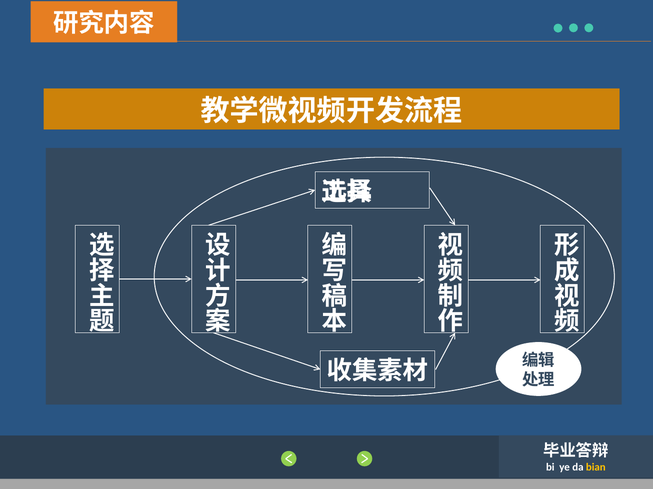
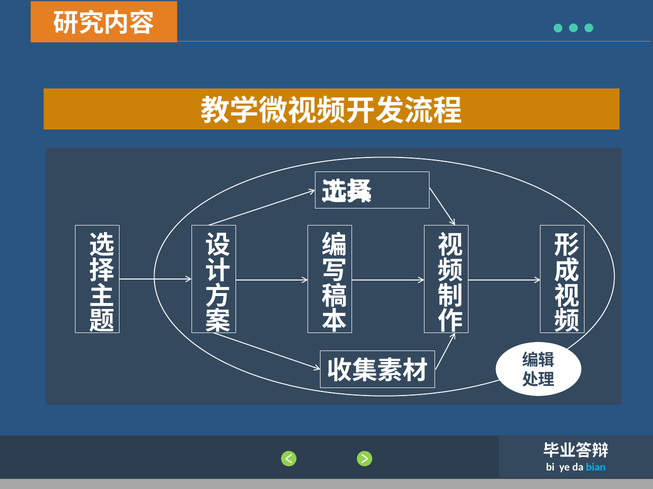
bian colour: yellow -> light blue
